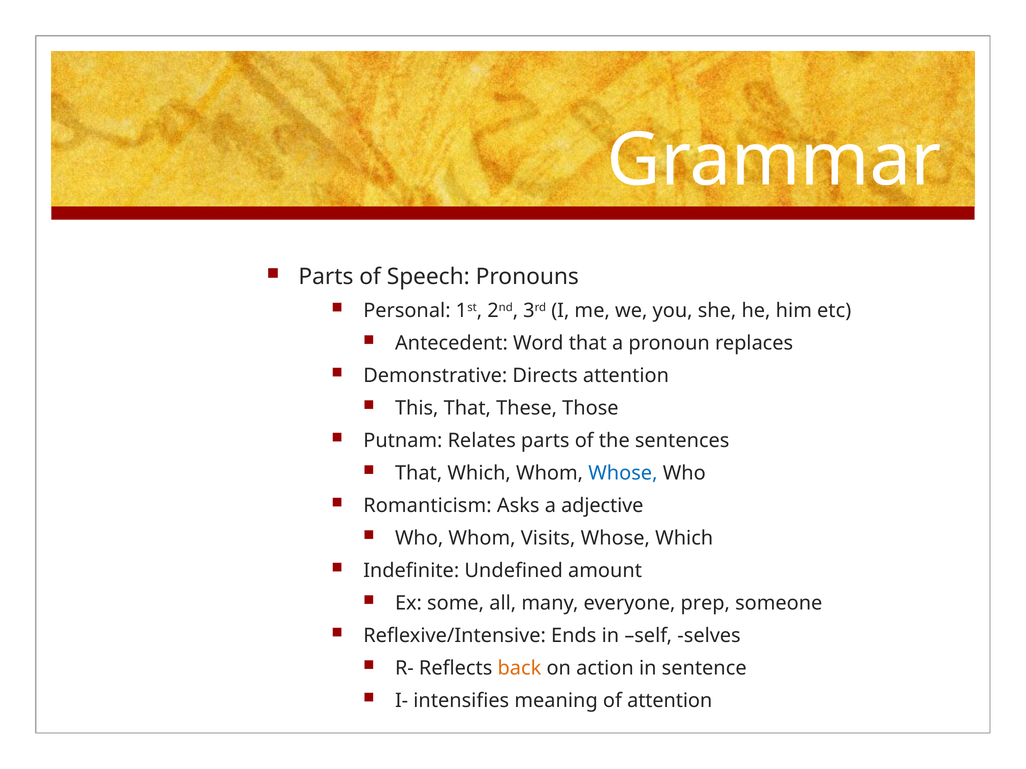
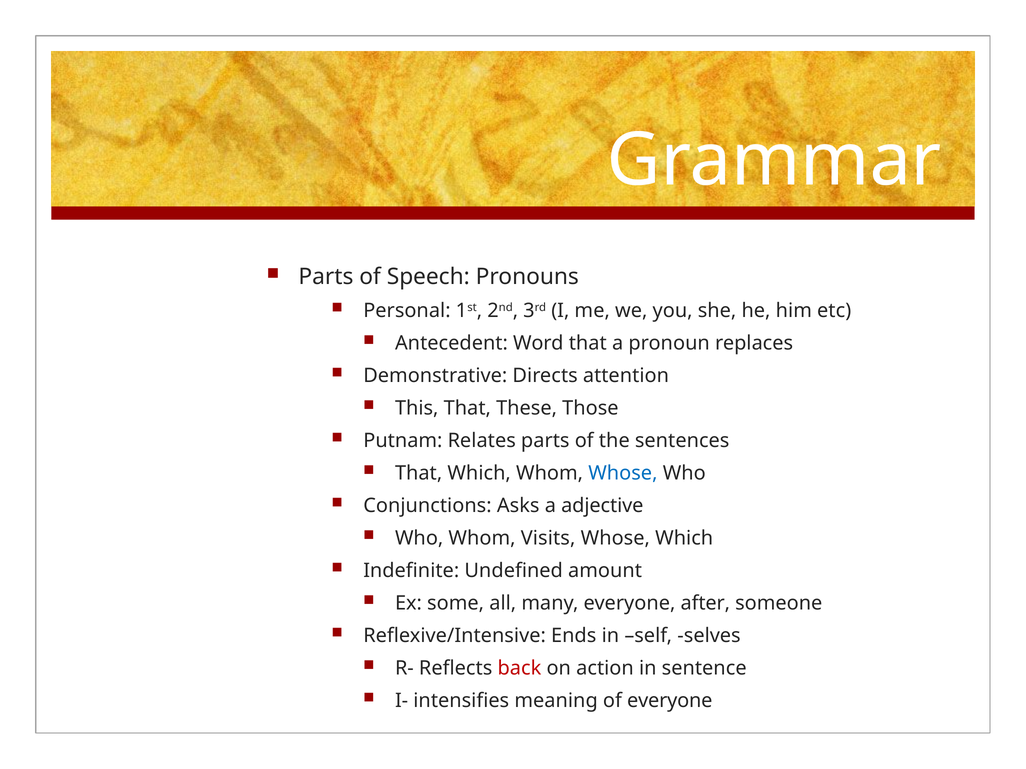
Romanticism: Romanticism -> Conjunctions
prep: prep -> after
back colour: orange -> red
of attention: attention -> everyone
